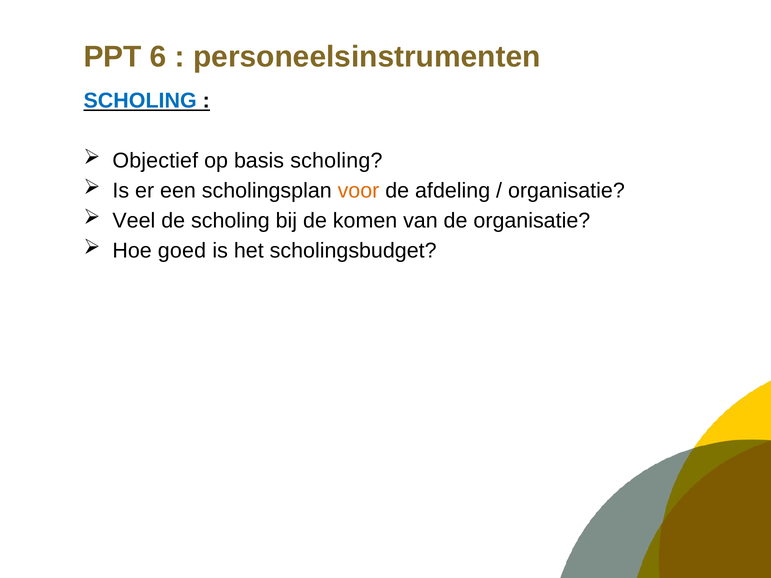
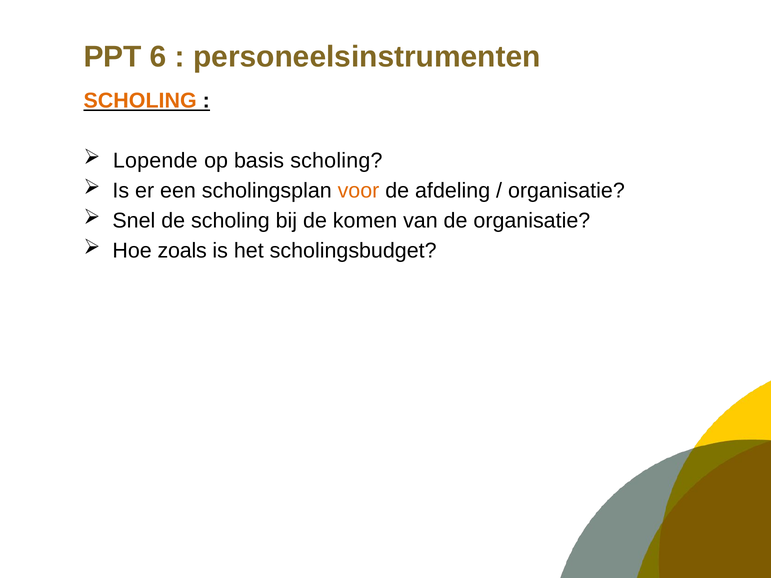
SCHOLING at (140, 101) colour: blue -> orange
Objectief: Objectief -> Lopende
Veel: Veel -> Snel
goed: goed -> zoals
